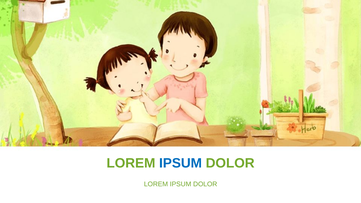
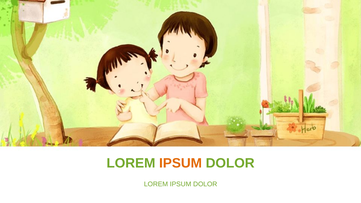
IPSUM at (181, 163) colour: blue -> orange
